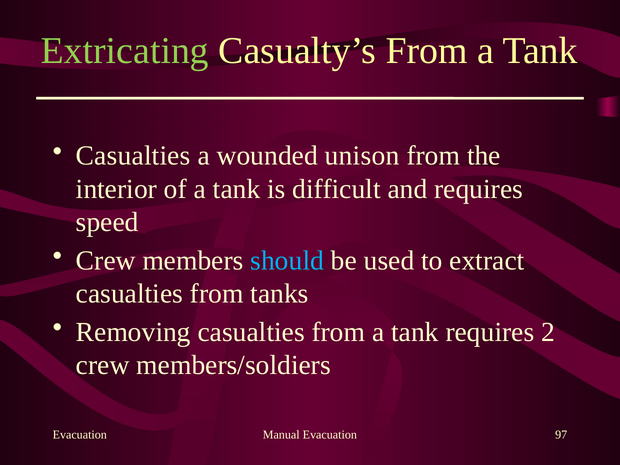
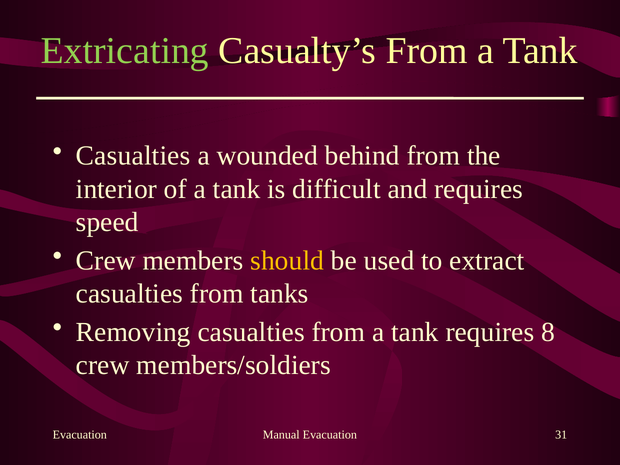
unison: unison -> behind
should colour: light blue -> yellow
2: 2 -> 8
97: 97 -> 31
